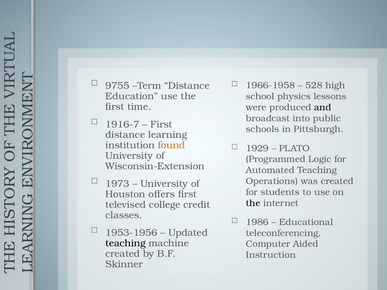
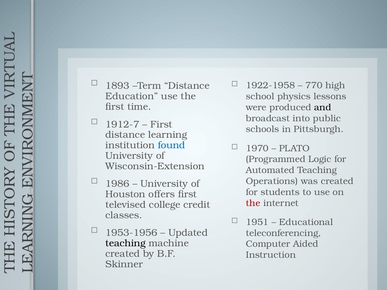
9755: 9755 -> 1893
1966-1958: 1966-1958 -> 1922-1958
528: 528 -> 770
1916-7: 1916-7 -> 1912-7
found colour: orange -> blue
1929: 1929 -> 1970
1973: 1973 -> 1986
the at (253, 203) colour: black -> red
1986: 1986 -> 1951
